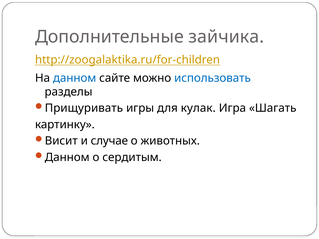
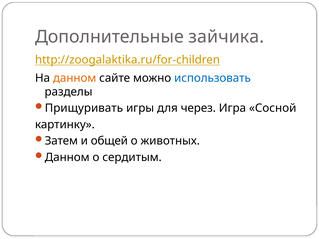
данном at (75, 78) colour: blue -> orange
кулак: кулак -> через
Шагать: Шагать -> Сосной
Висит: Висит -> Затем
случае: случае -> общей
